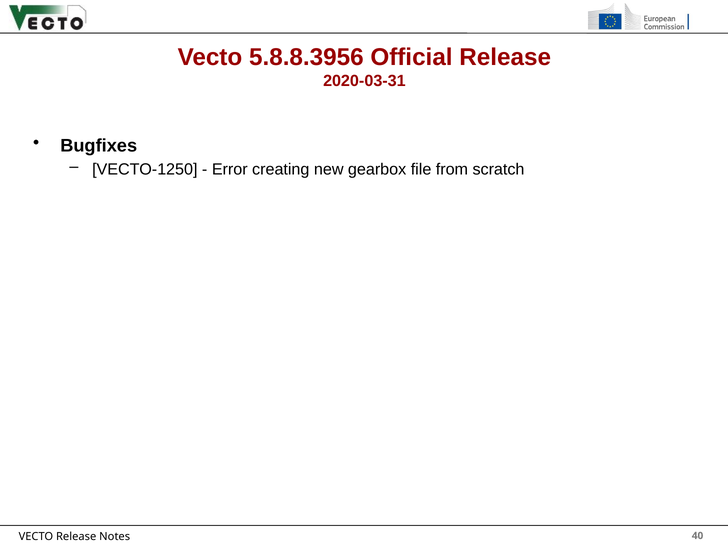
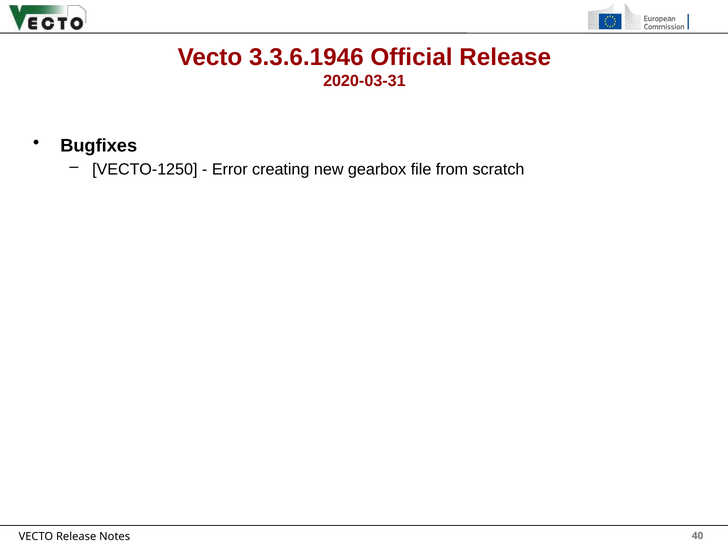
5.8.8.3956: 5.8.8.3956 -> 3.3.6.1946
